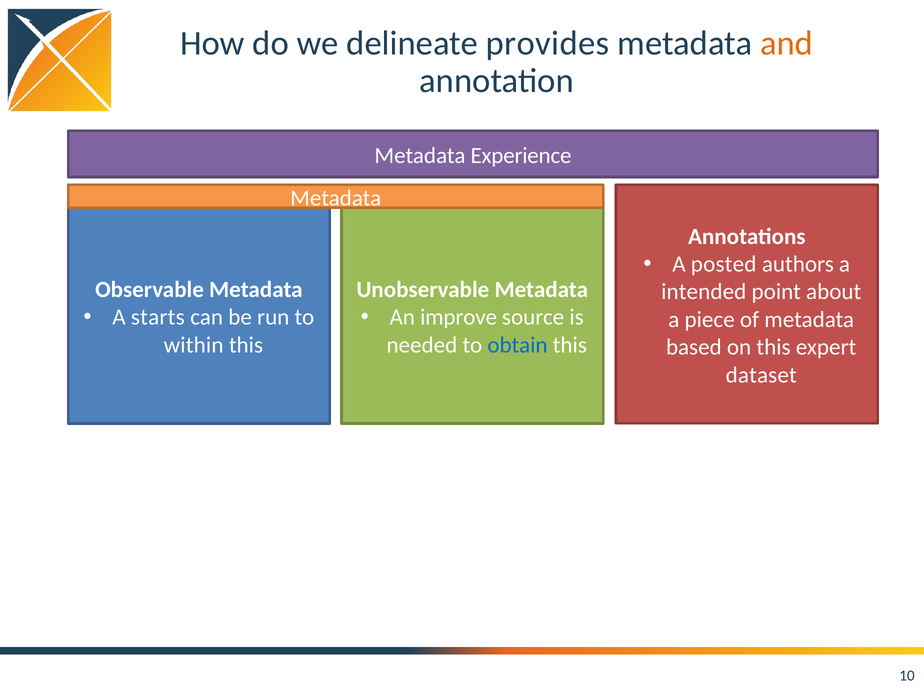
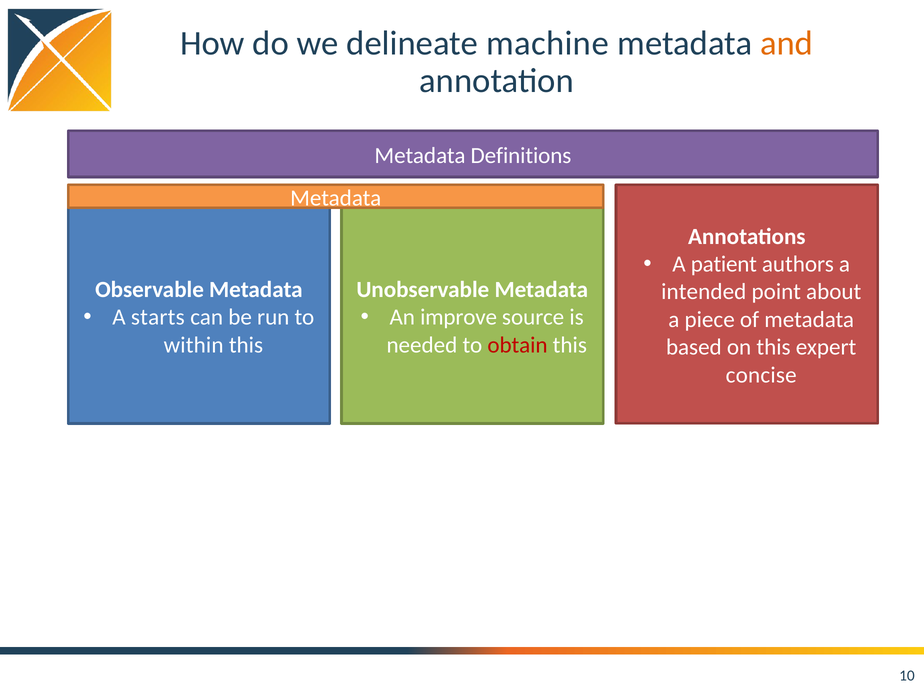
provides: provides -> machine
Experience: Experience -> Definitions
posted: posted -> patient
obtain colour: blue -> red
dataset: dataset -> concise
